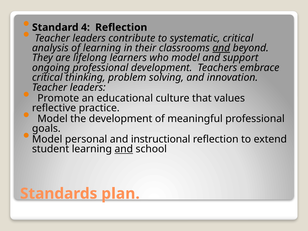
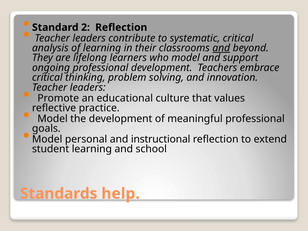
4: 4 -> 2
and at (124, 149) underline: present -> none
plan: plan -> help
